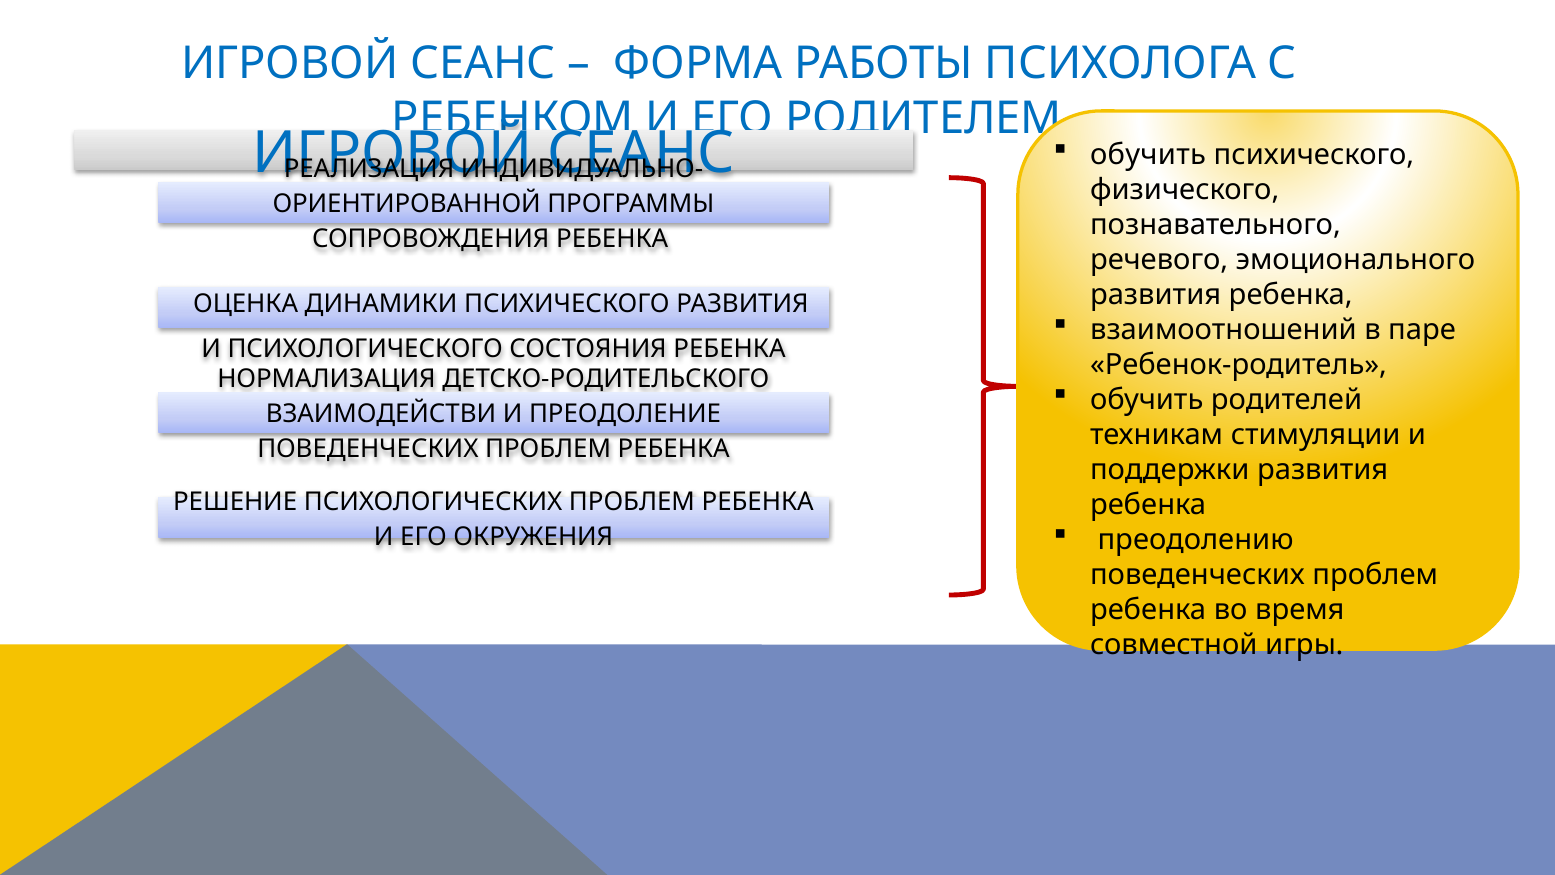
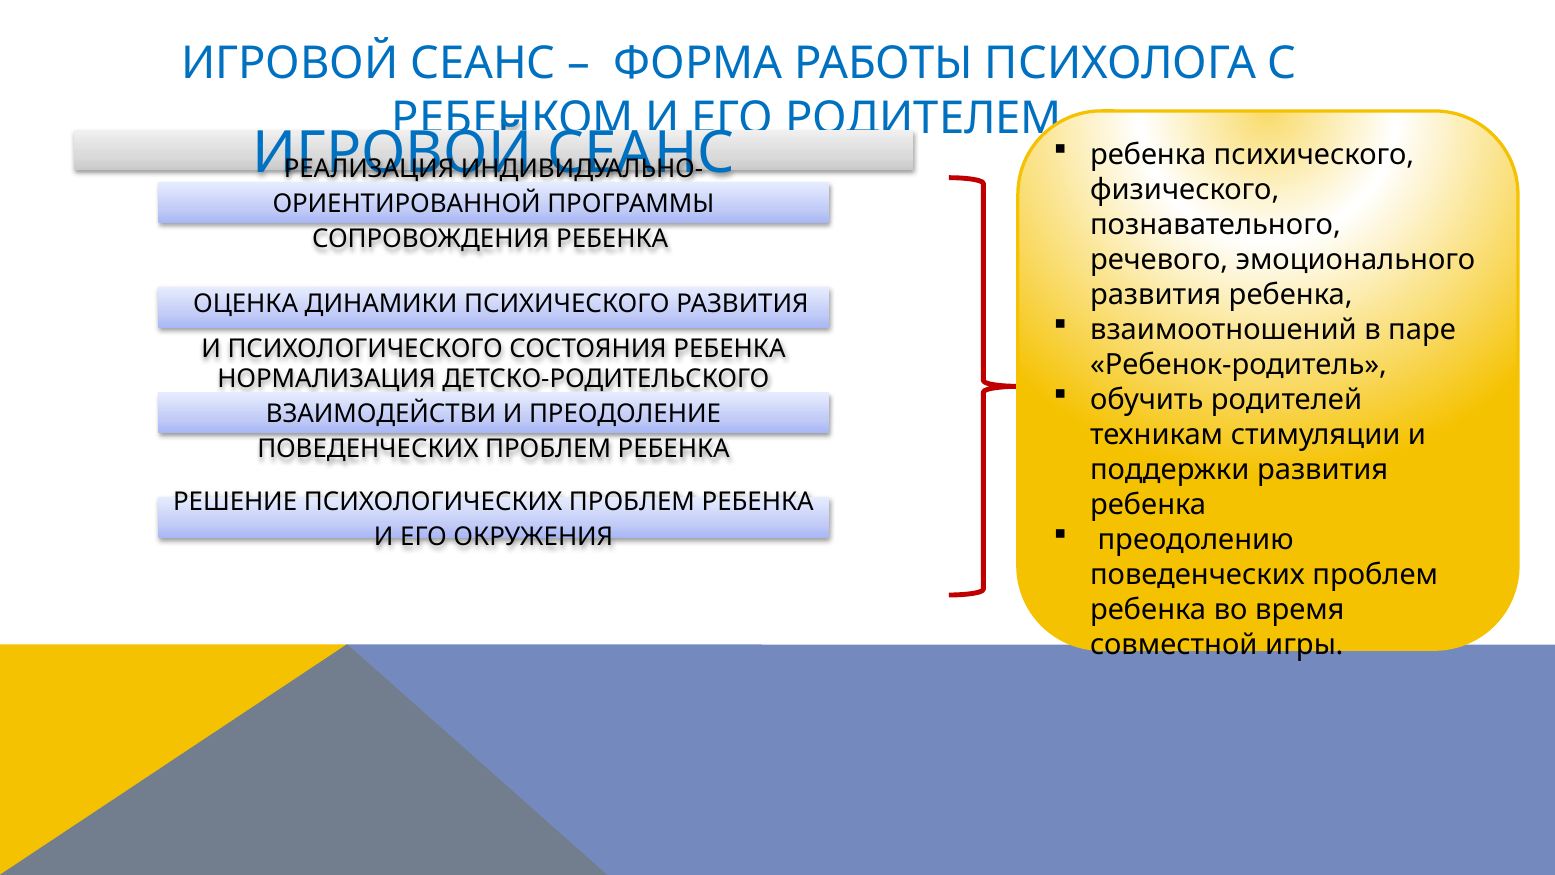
обучить at (1148, 155): обучить -> ребенка
